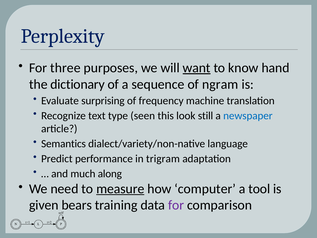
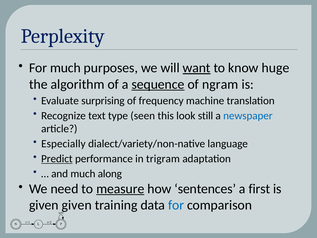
For three: three -> much
hand: hand -> huge
dictionary: dictionary -> algorithm
sequence underline: none -> present
Semantics: Semantics -> Especially
Predict underline: none -> present
computer: computer -> sentences
tool: tool -> first
given bears: bears -> given
for at (176, 205) colour: purple -> blue
